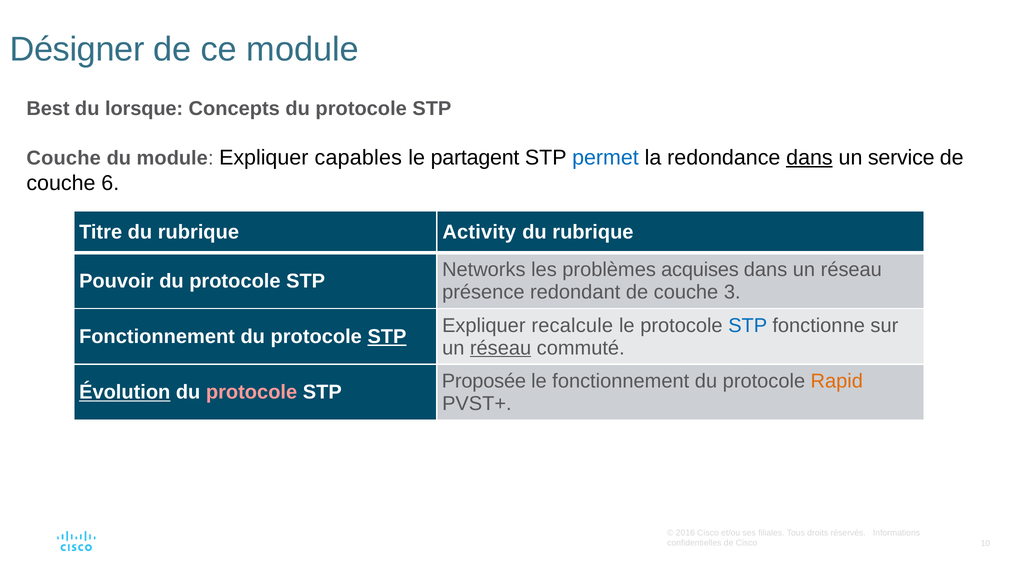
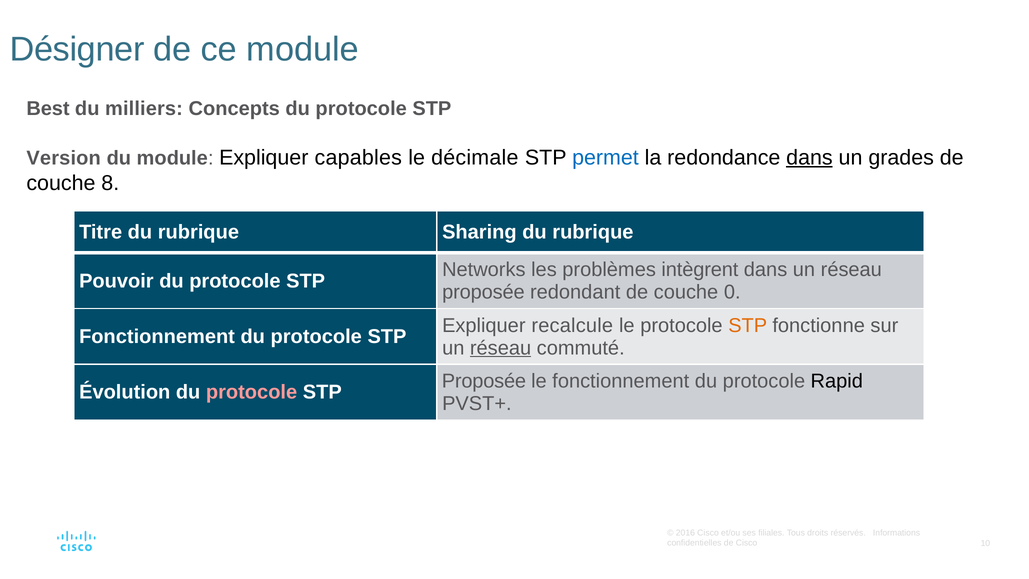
lorsque: lorsque -> milliers
Couche at (64, 158): Couche -> Version
partagent: partagent -> décimale
service: service -> grades
6: 6 -> 8
Activity: Activity -> Sharing
acquises: acquises -> intègrent
présence at (483, 292): présence -> proposée
3: 3 -> 0
STP at (748, 325) colour: blue -> orange
STP at (387, 337) underline: present -> none
Rapid colour: orange -> black
Évolution underline: present -> none
